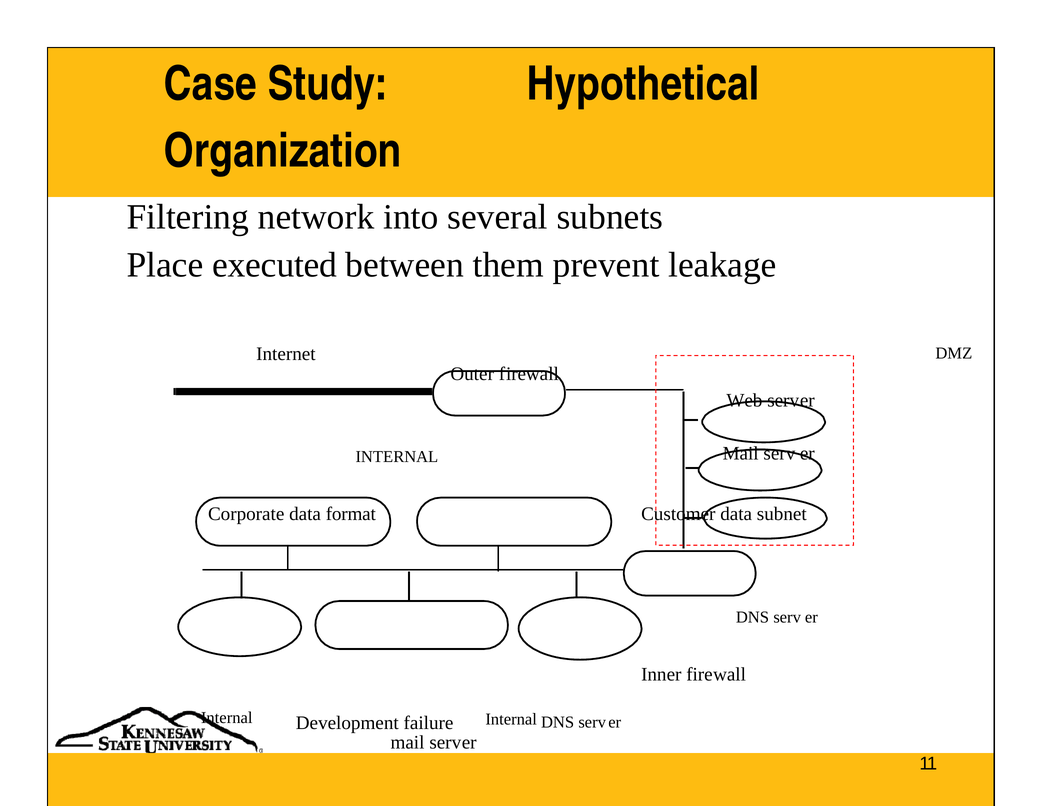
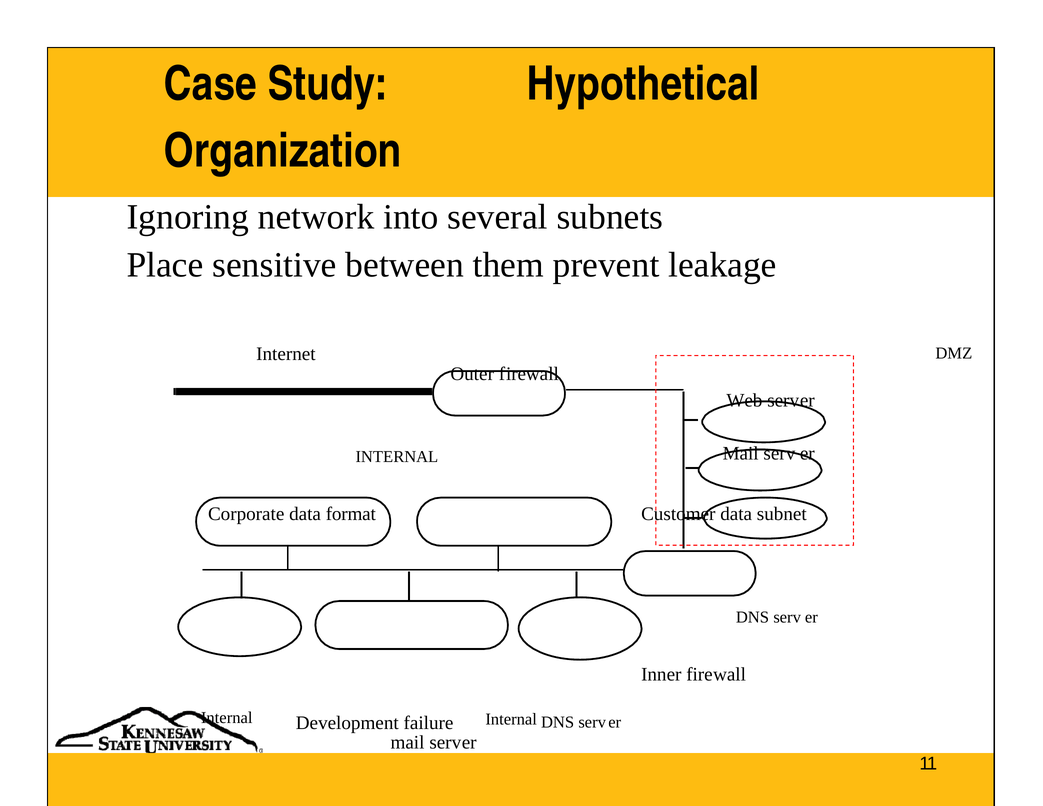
Filtering: Filtering -> Ignoring
executed: executed -> sensitive
